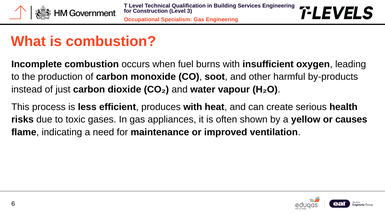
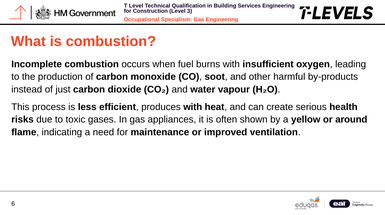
causes: causes -> around
